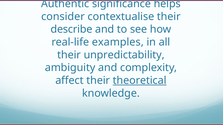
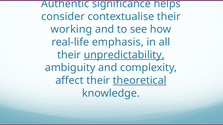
describe: describe -> working
examples: examples -> emphasis
unpredictability underline: none -> present
